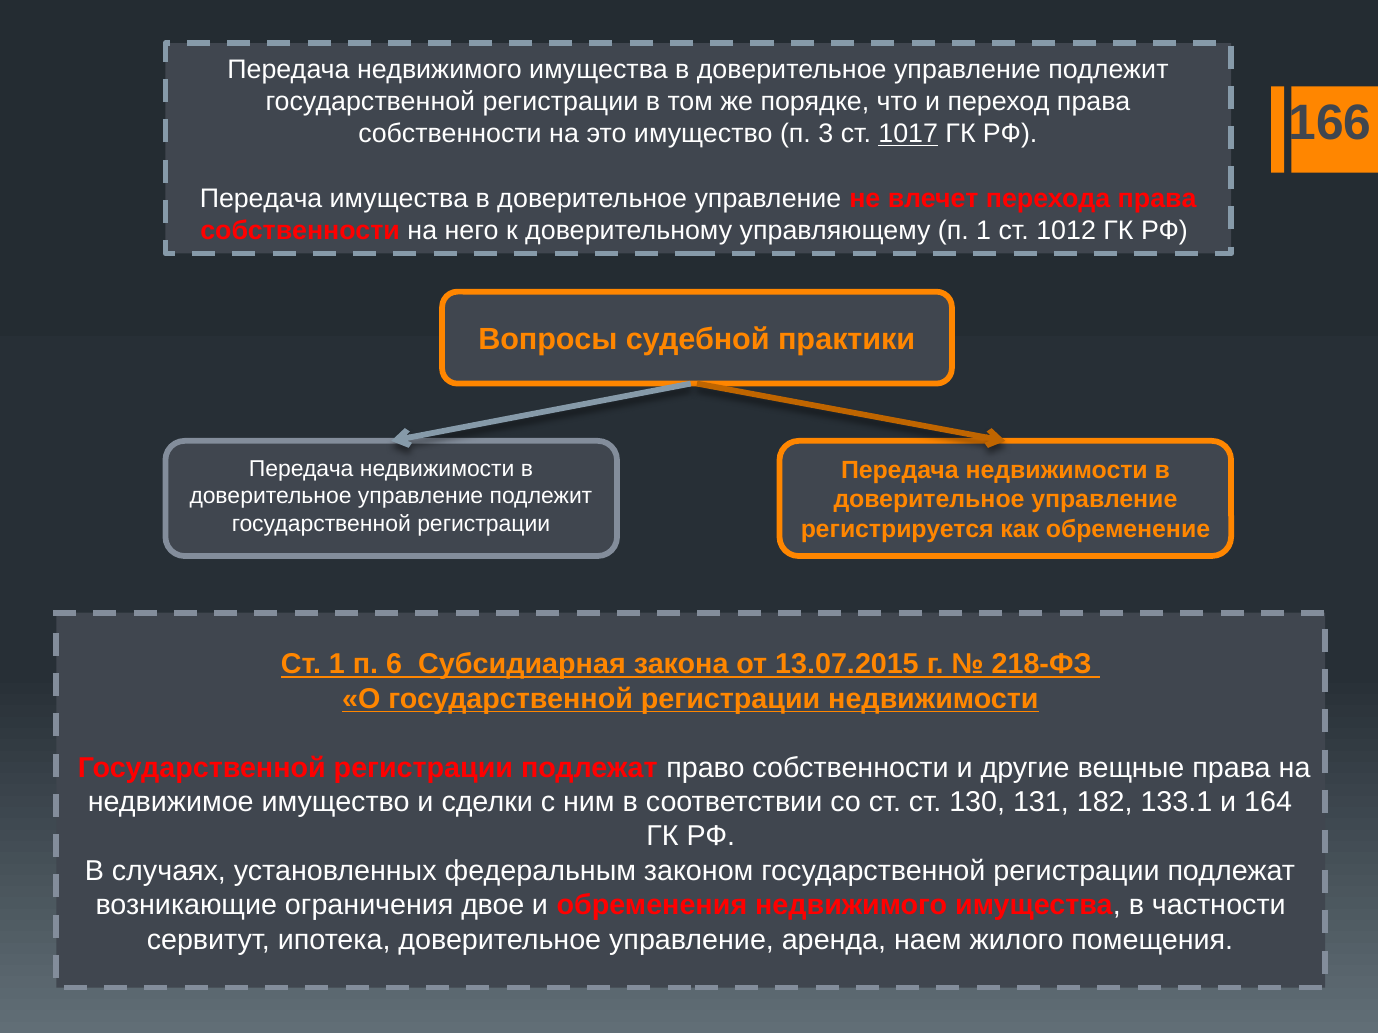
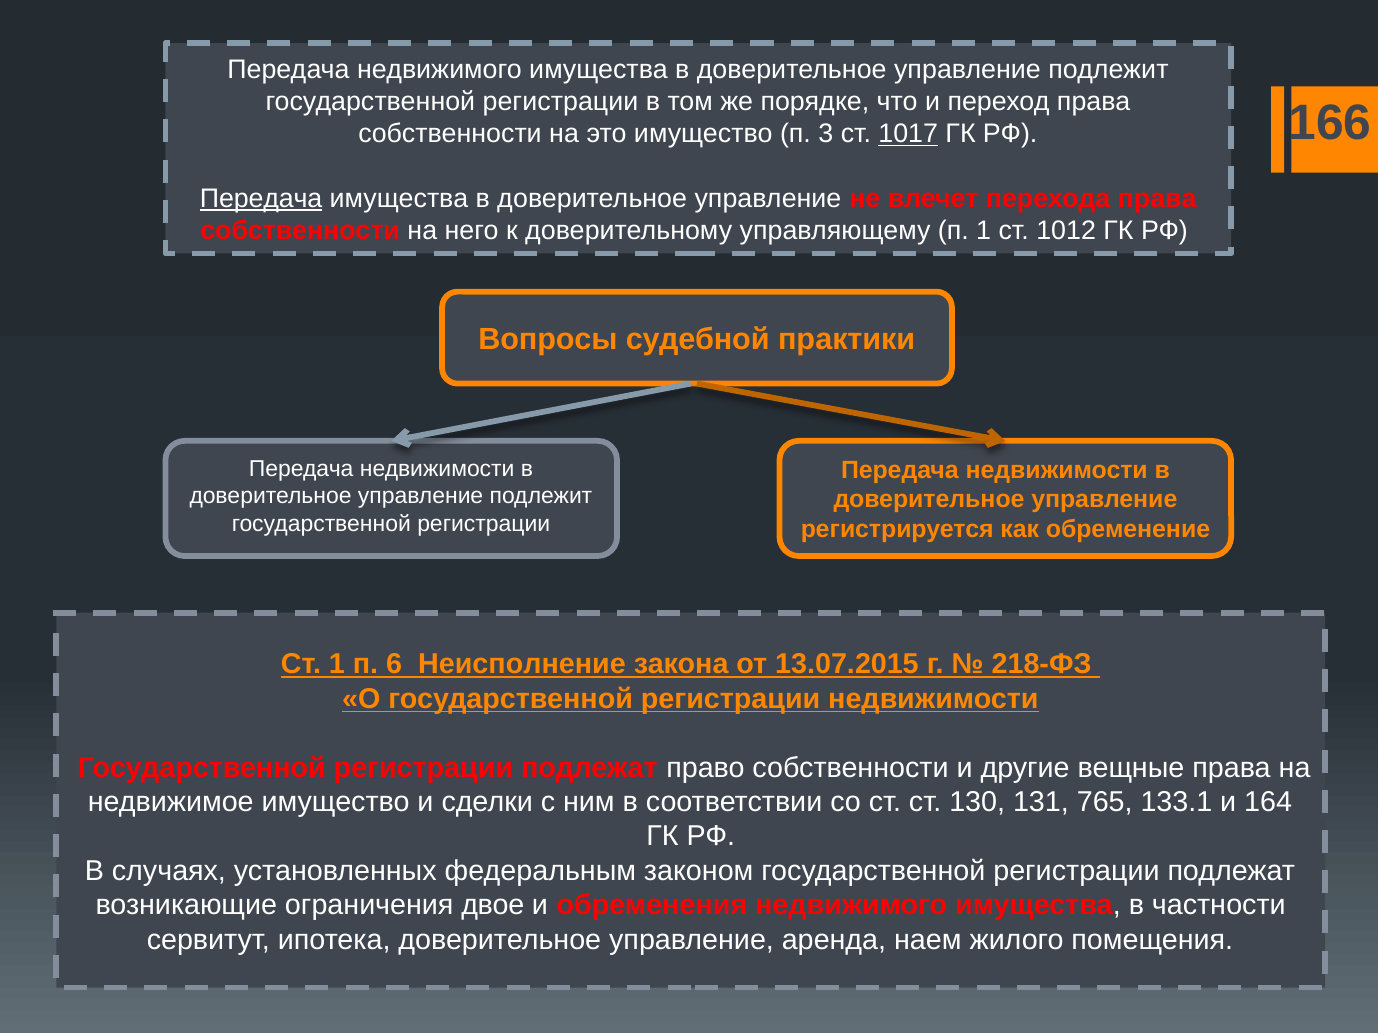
Передача at (261, 199) underline: none -> present
Субсидиарная: Субсидиарная -> Неисполнение
182: 182 -> 765
